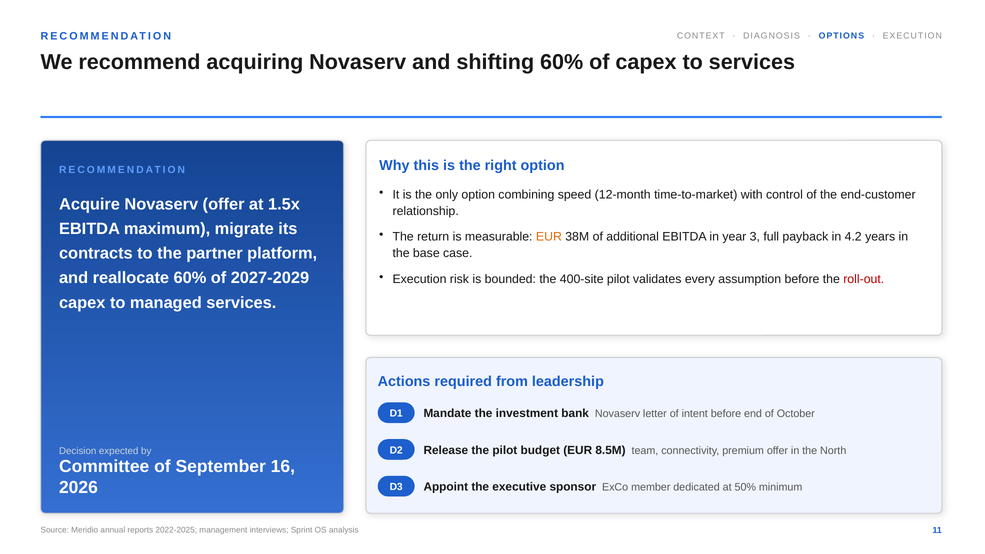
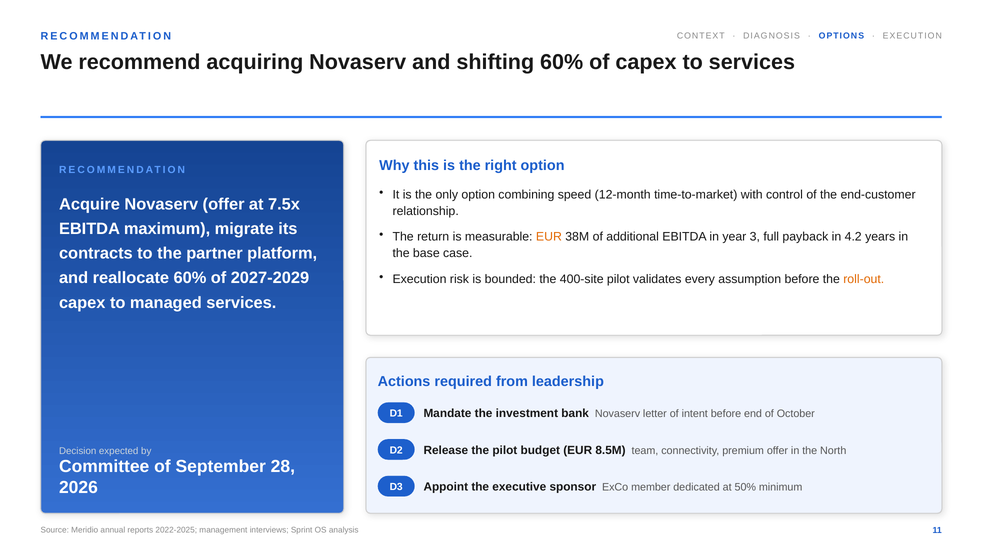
1.5x: 1.5x -> 7.5x
roll-out colour: red -> orange
16: 16 -> 28
